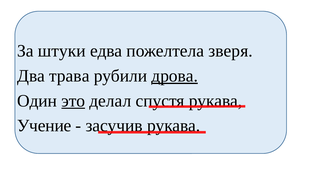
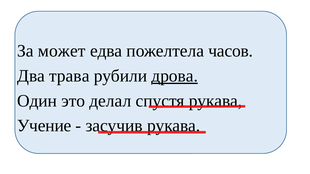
штуки: штуки -> может
зверя: зверя -> часов
это underline: present -> none
